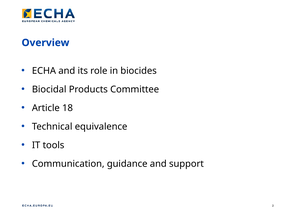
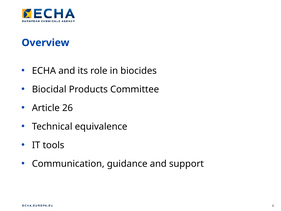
18: 18 -> 26
